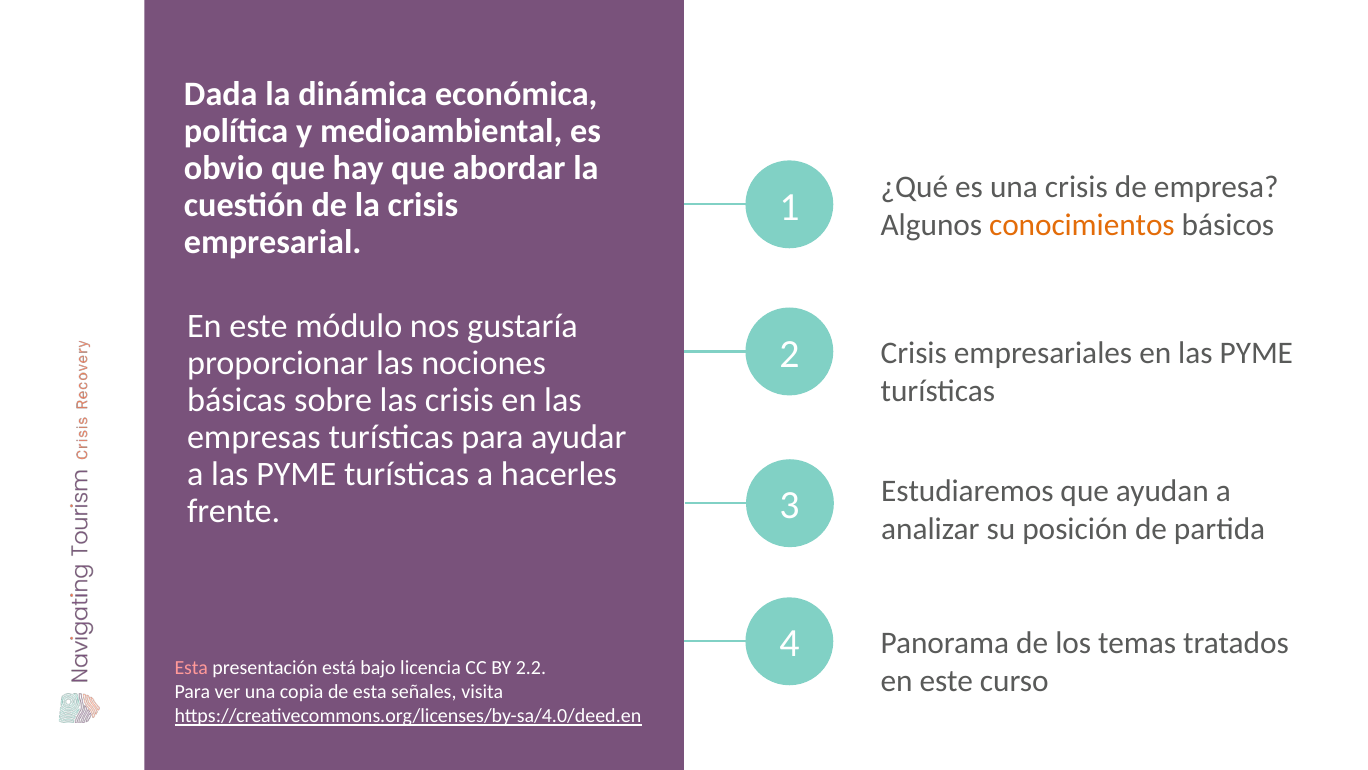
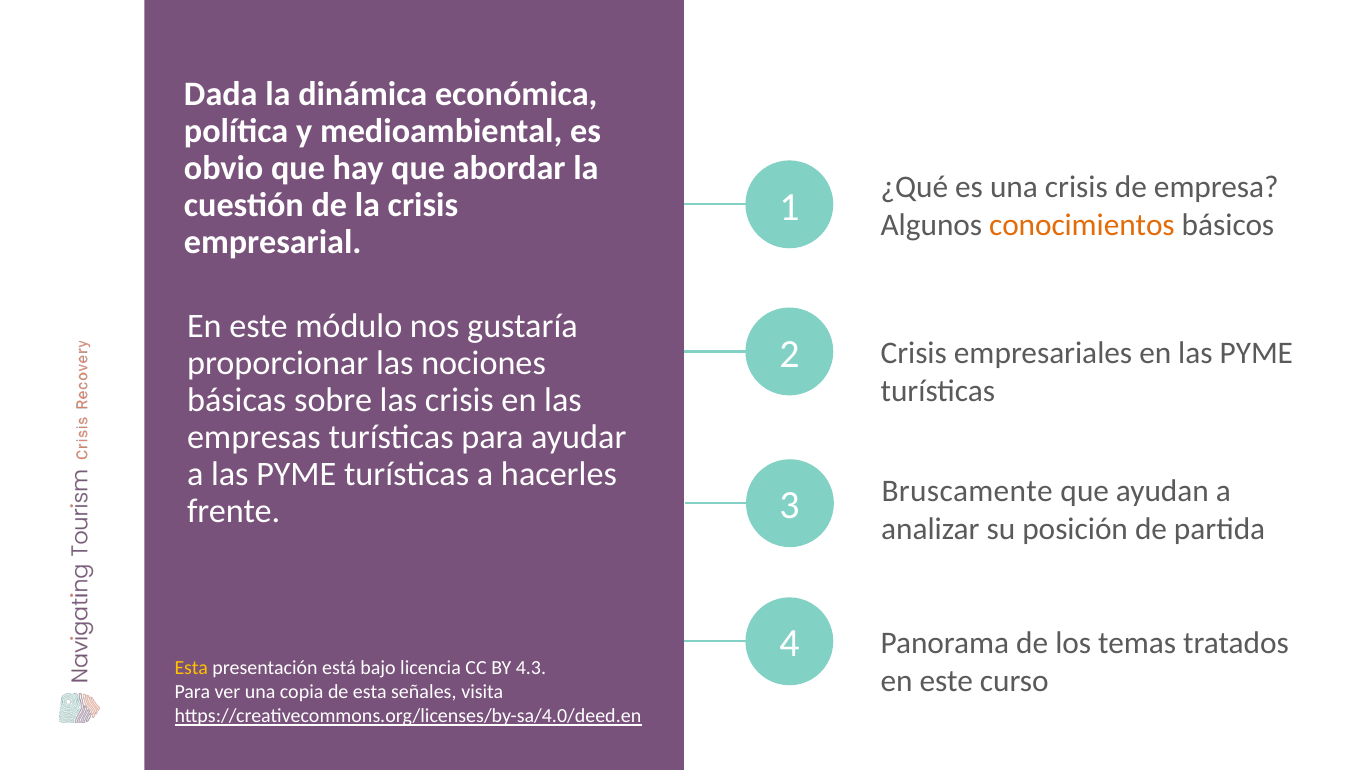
Estudiaremos: Estudiaremos -> Bruscamente
Esta at (191, 668) colour: pink -> yellow
2.2: 2.2 -> 4.3
